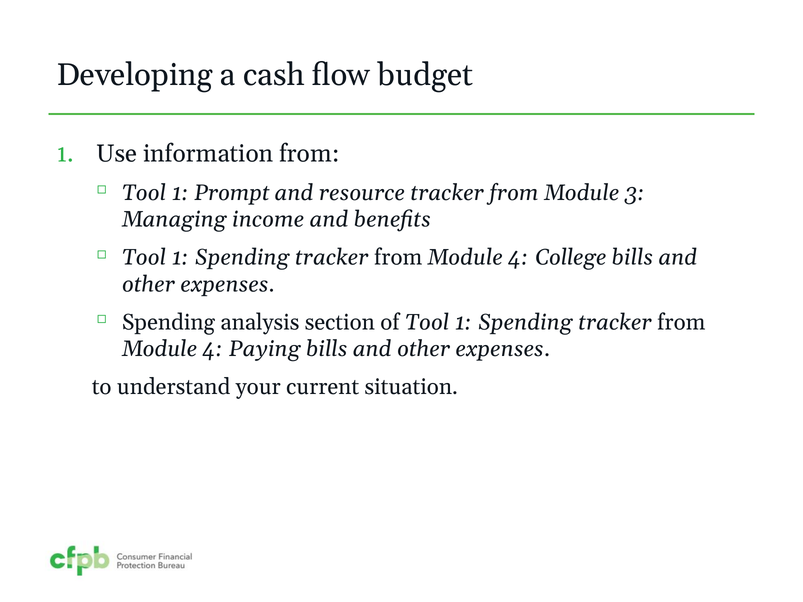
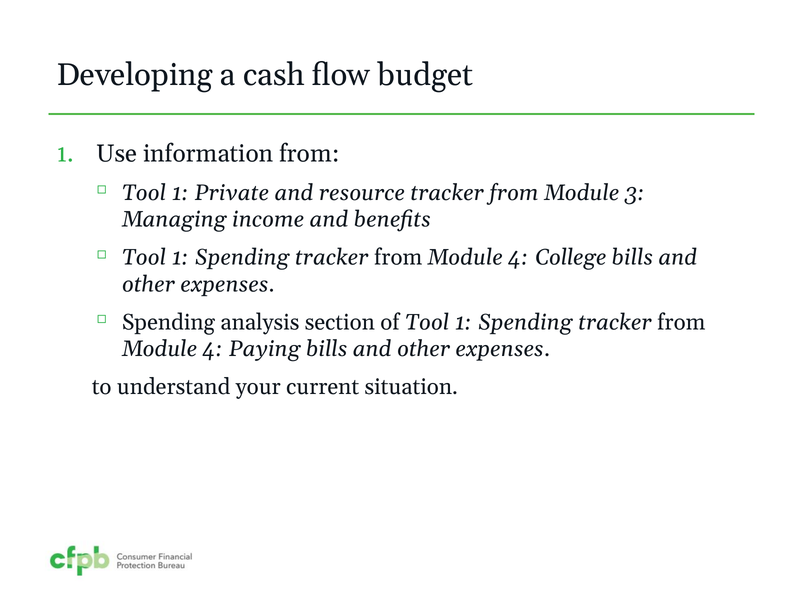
Prompt: Prompt -> Private
